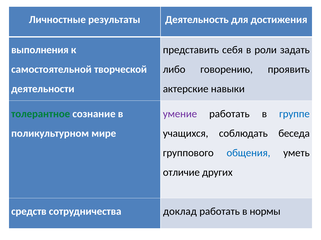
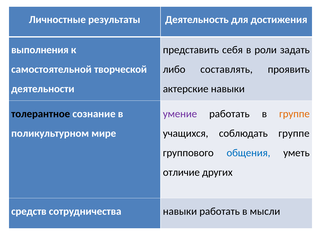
говорению: говорению -> составлять
толерантное colour: green -> black
группе at (294, 114) colour: blue -> orange
соблюдать беседа: беседа -> группе
сотрудничества доклад: доклад -> навыки
нормы: нормы -> мысли
